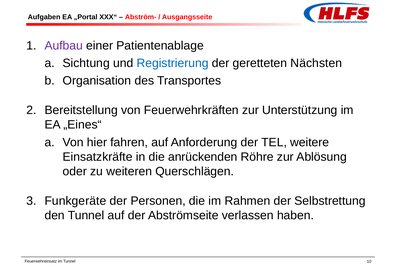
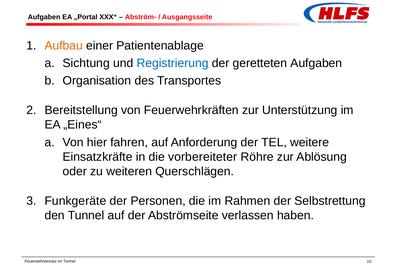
Aufbau colour: purple -> orange
geretteten Nächsten: Nächsten -> Aufgaben
anrückenden: anrückenden -> vorbereiteter
